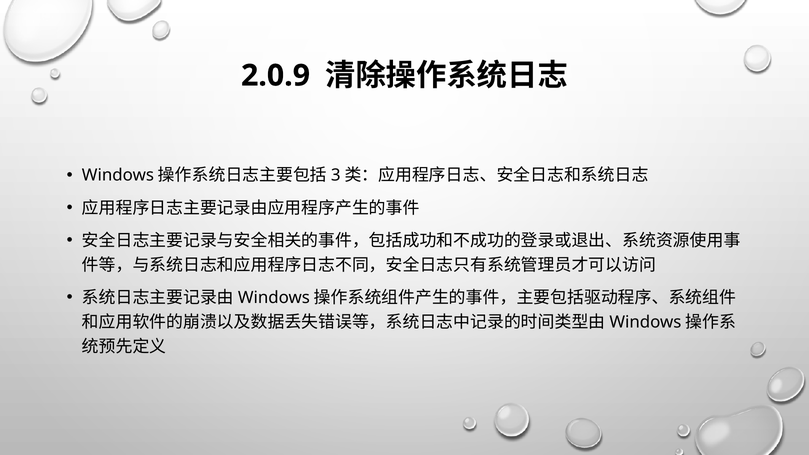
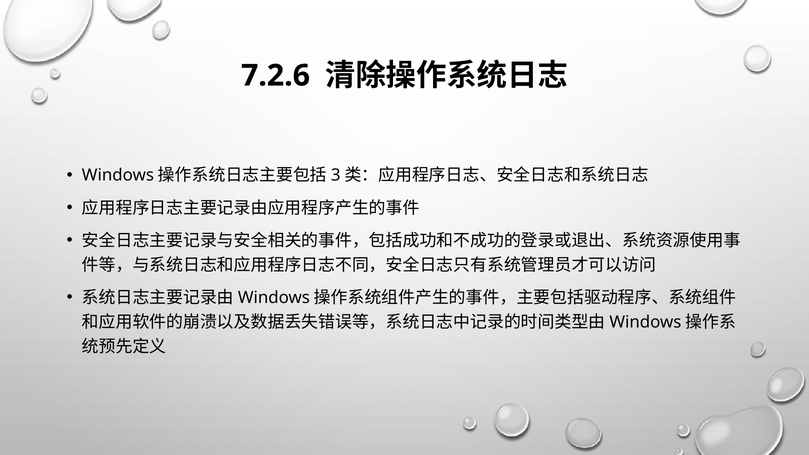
2.0.9: 2.0.9 -> 7.2.6
